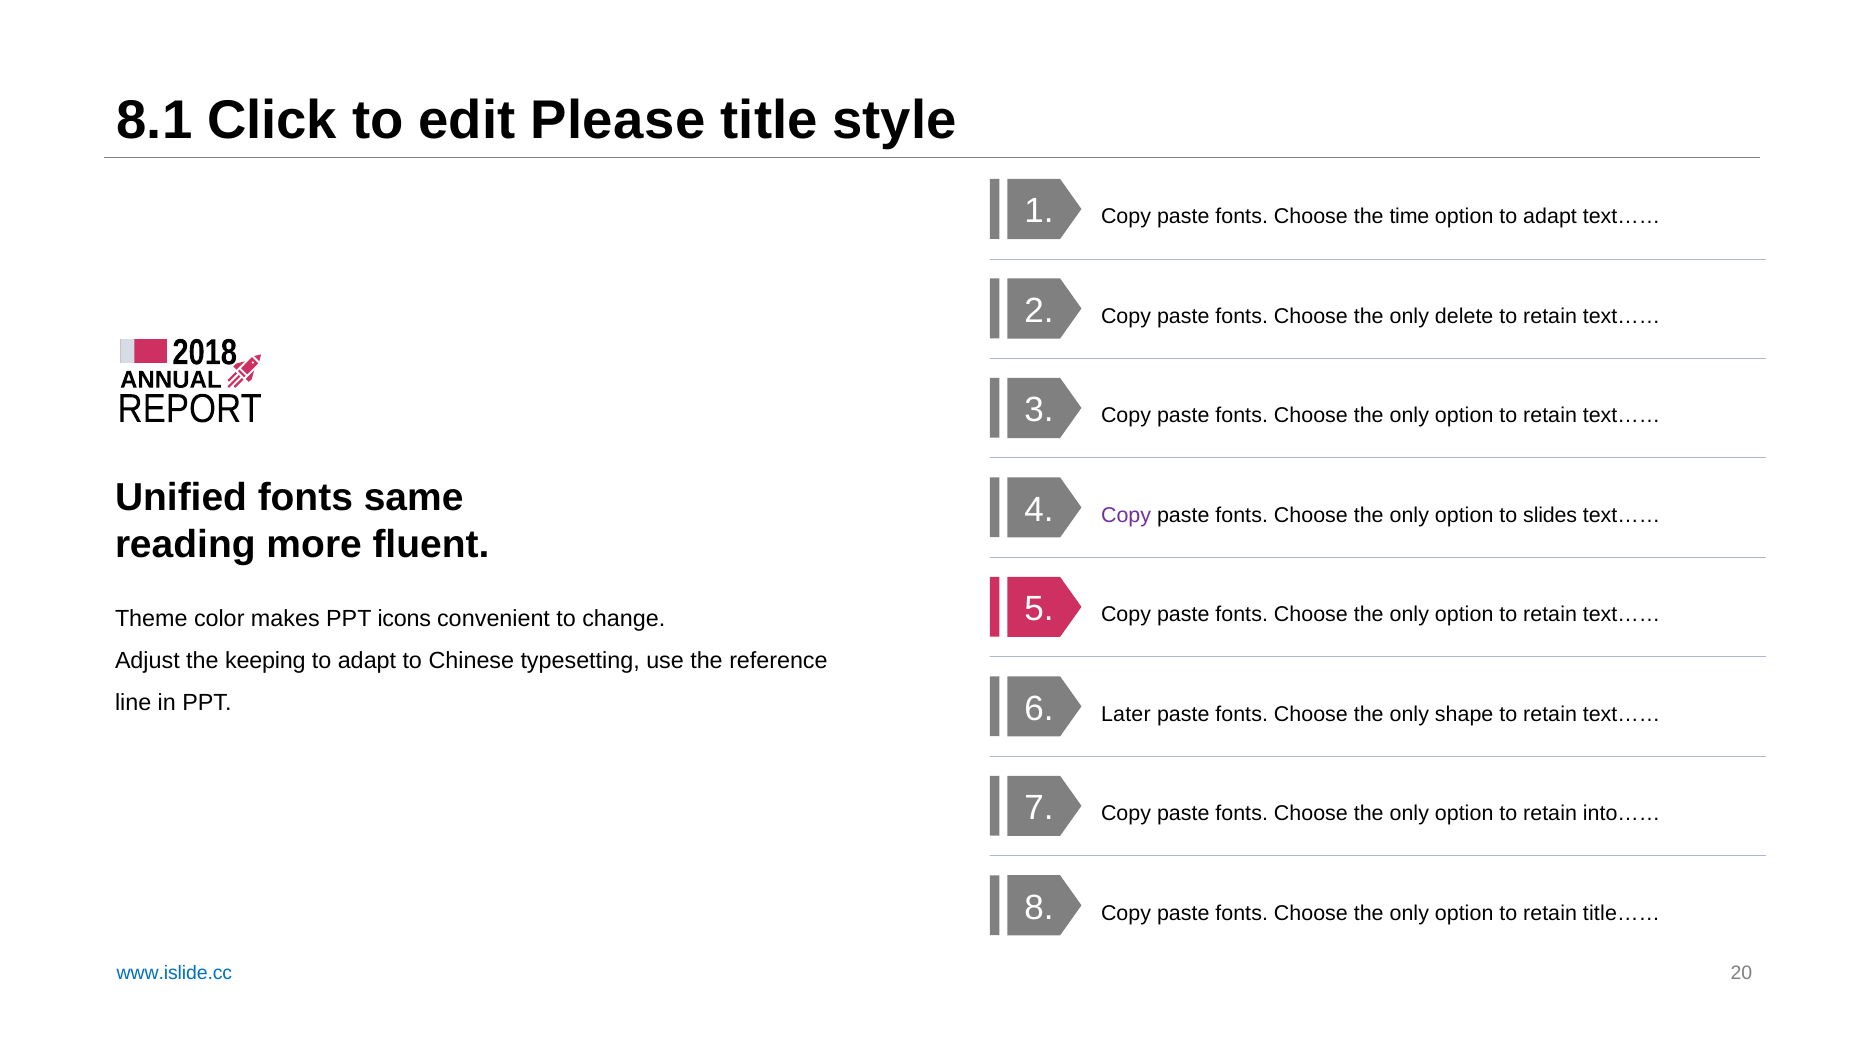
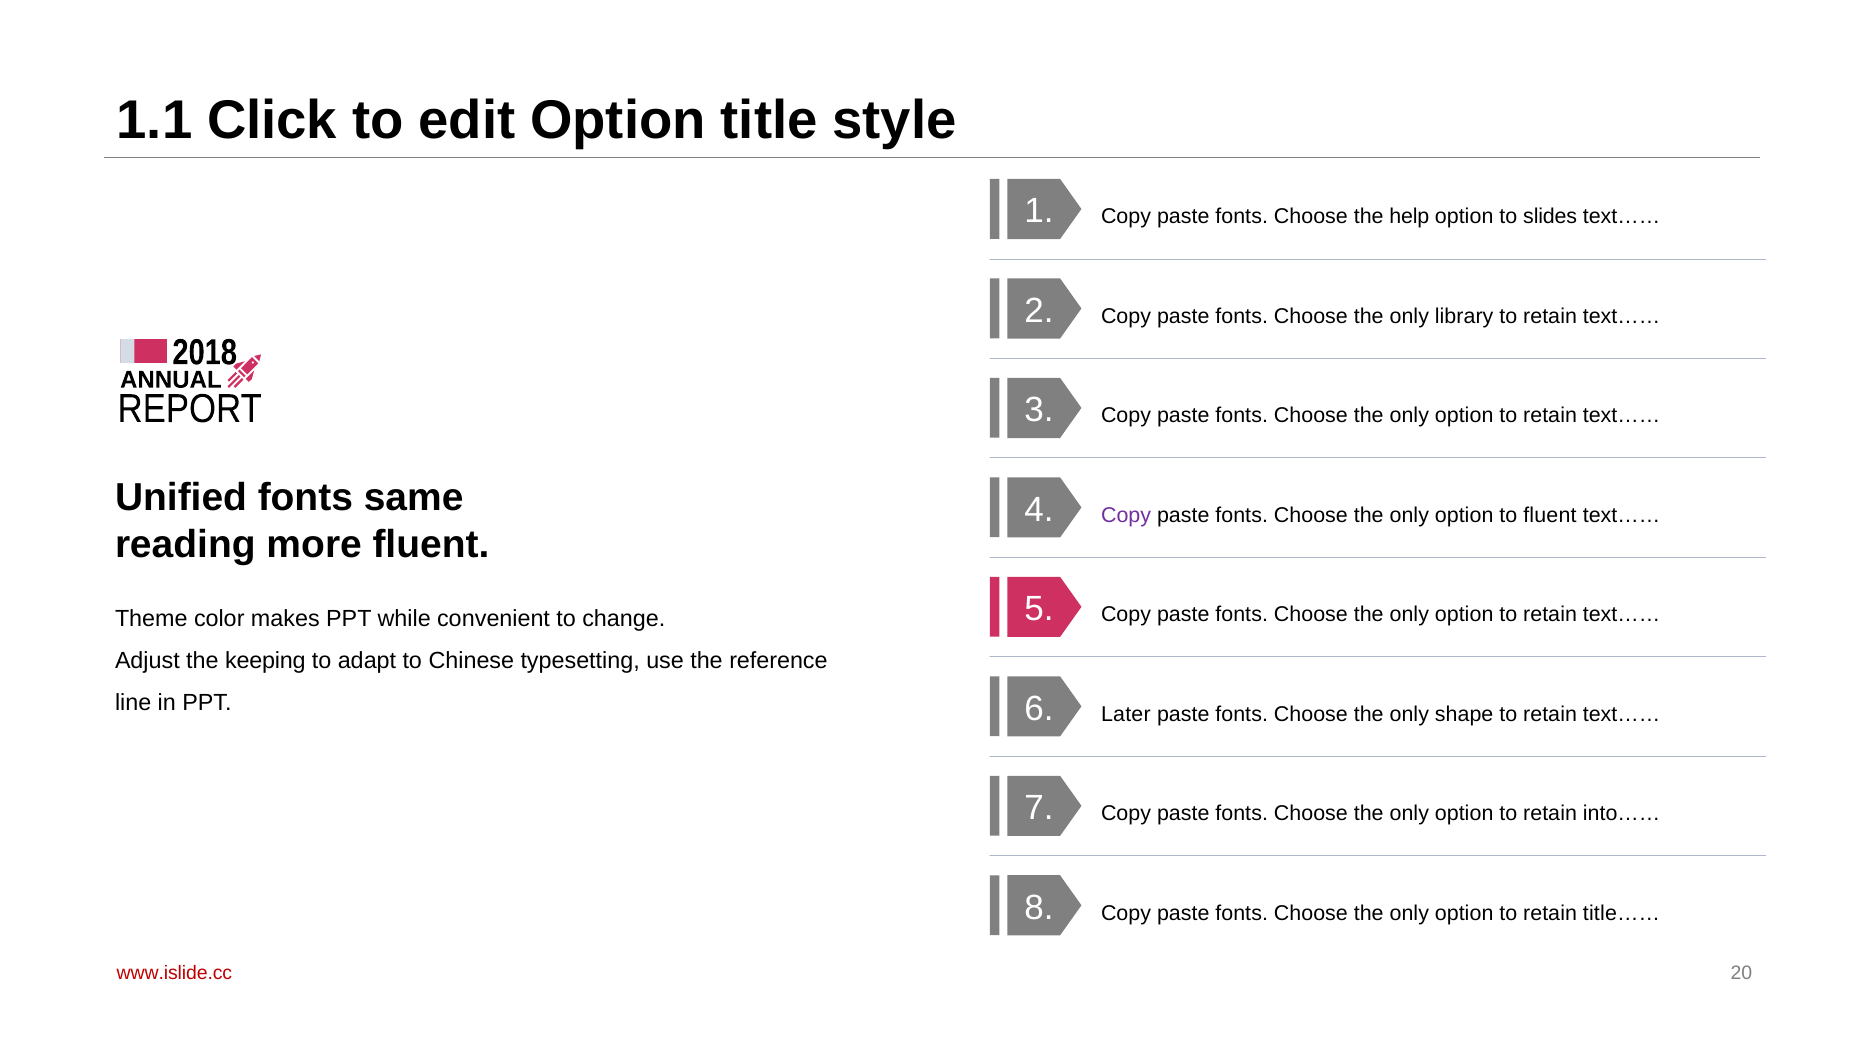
8.1: 8.1 -> 1.1
edit Please: Please -> Option
time: time -> help
option to adapt: adapt -> slides
delete: delete -> library
to slides: slides -> fluent
icons: icons -> while
www.islide.cc colour: blue -> red
